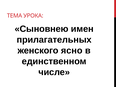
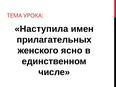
Сыновнею: Сыновнею -> Наступила
